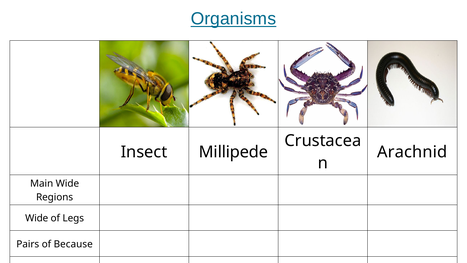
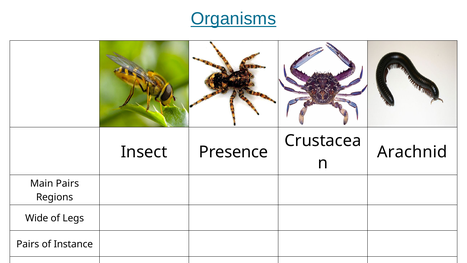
Millipede: Millipede -> Presence
Main Wide: Wide -> Pairs
Because: Because -> Instance
